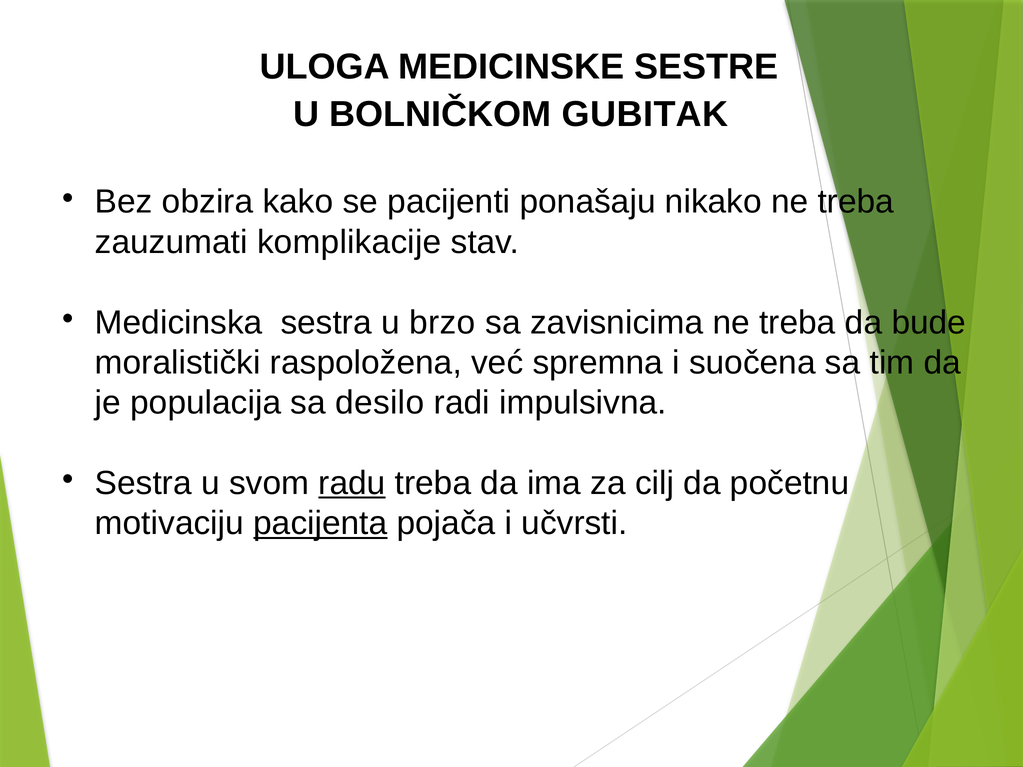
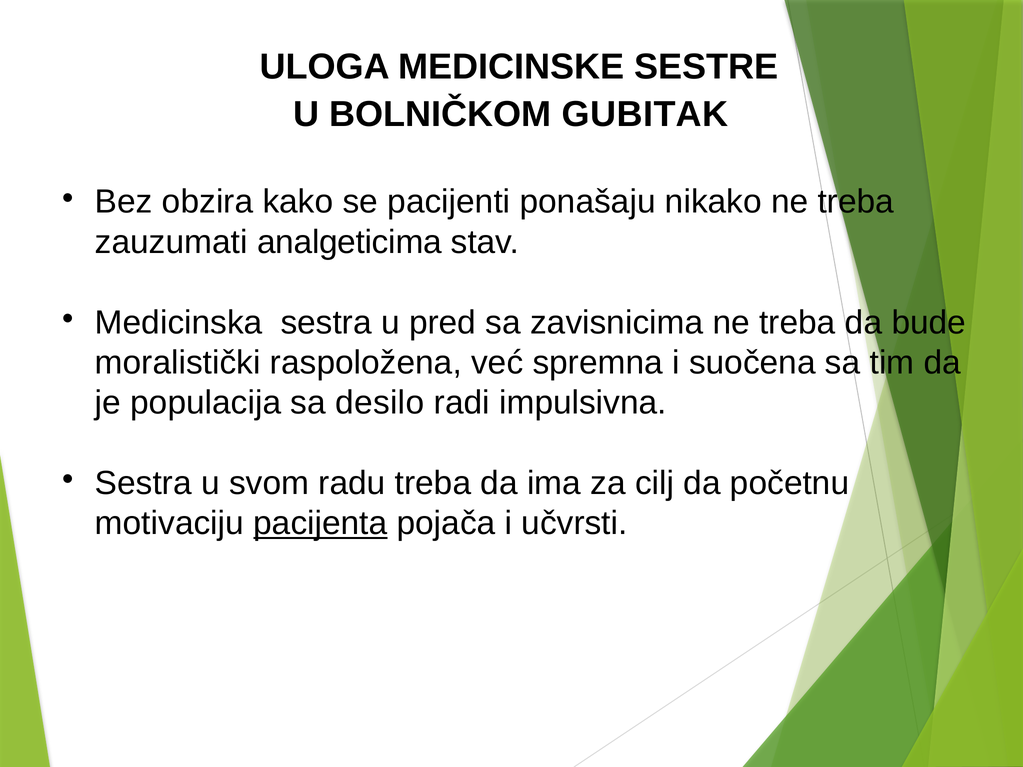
komplikacije: komplikacije -> analgeticima
brzo: brzo -> pred
radu underline: present -> none
